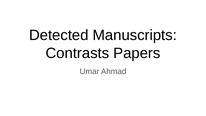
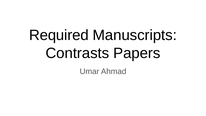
Detected: Detected -> Required
